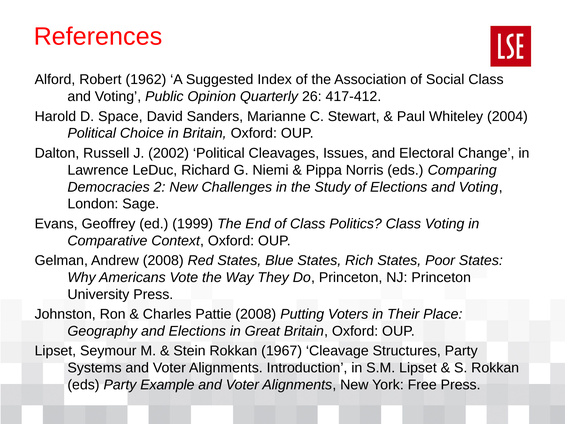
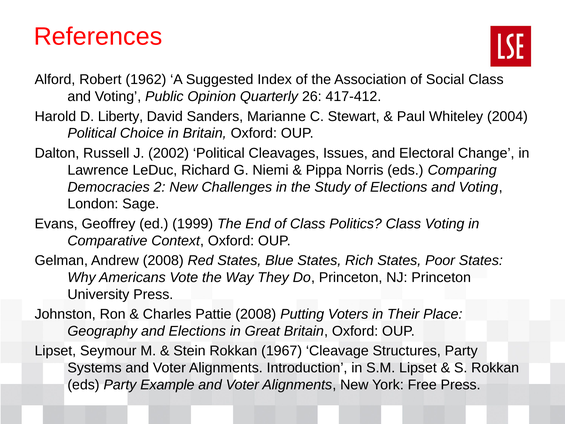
Space: Space -> Liberty
